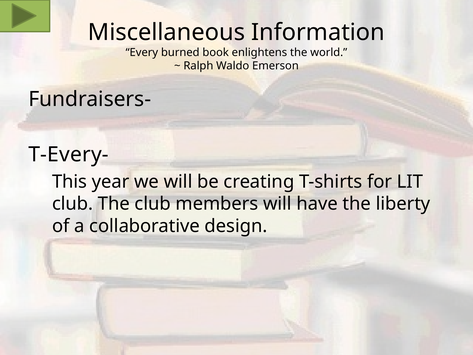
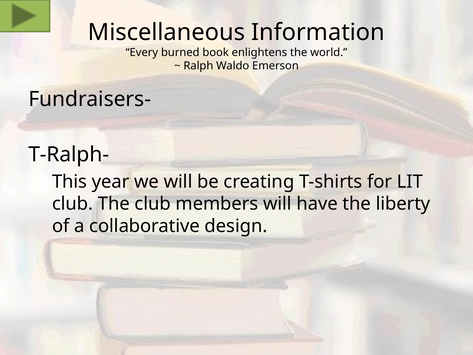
T-Every-: T-Every- -> T-Ralph-
